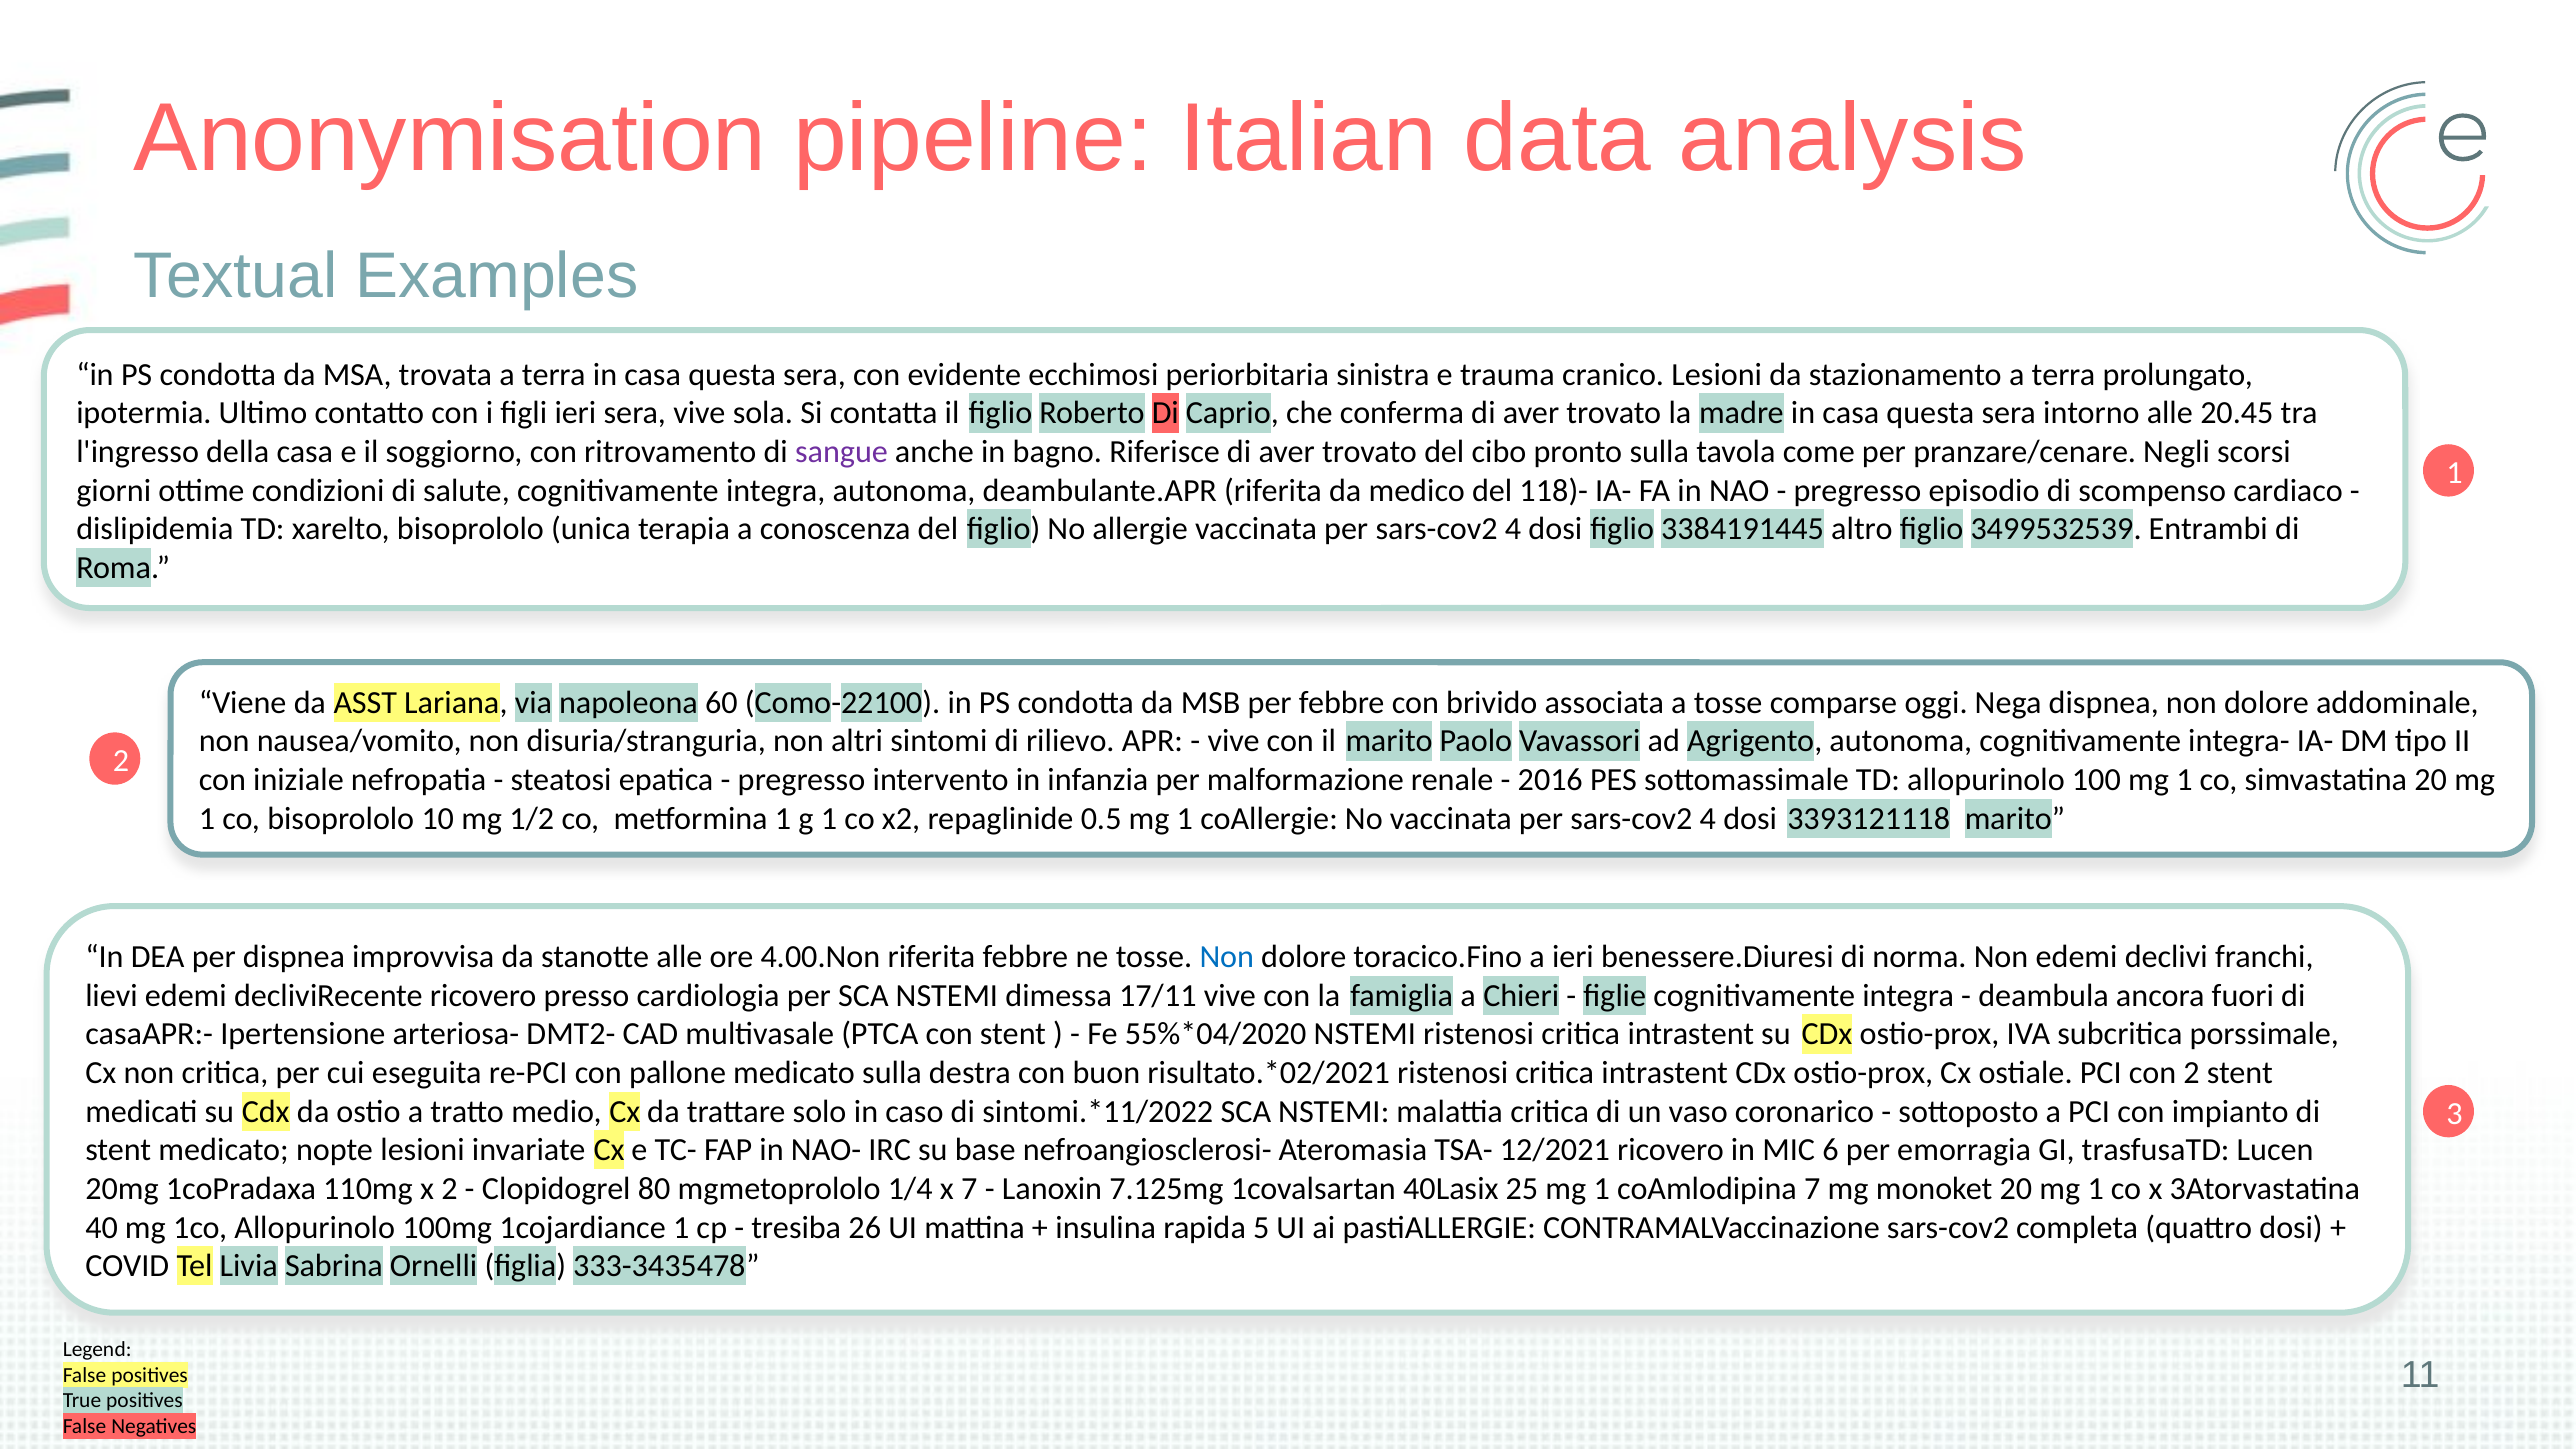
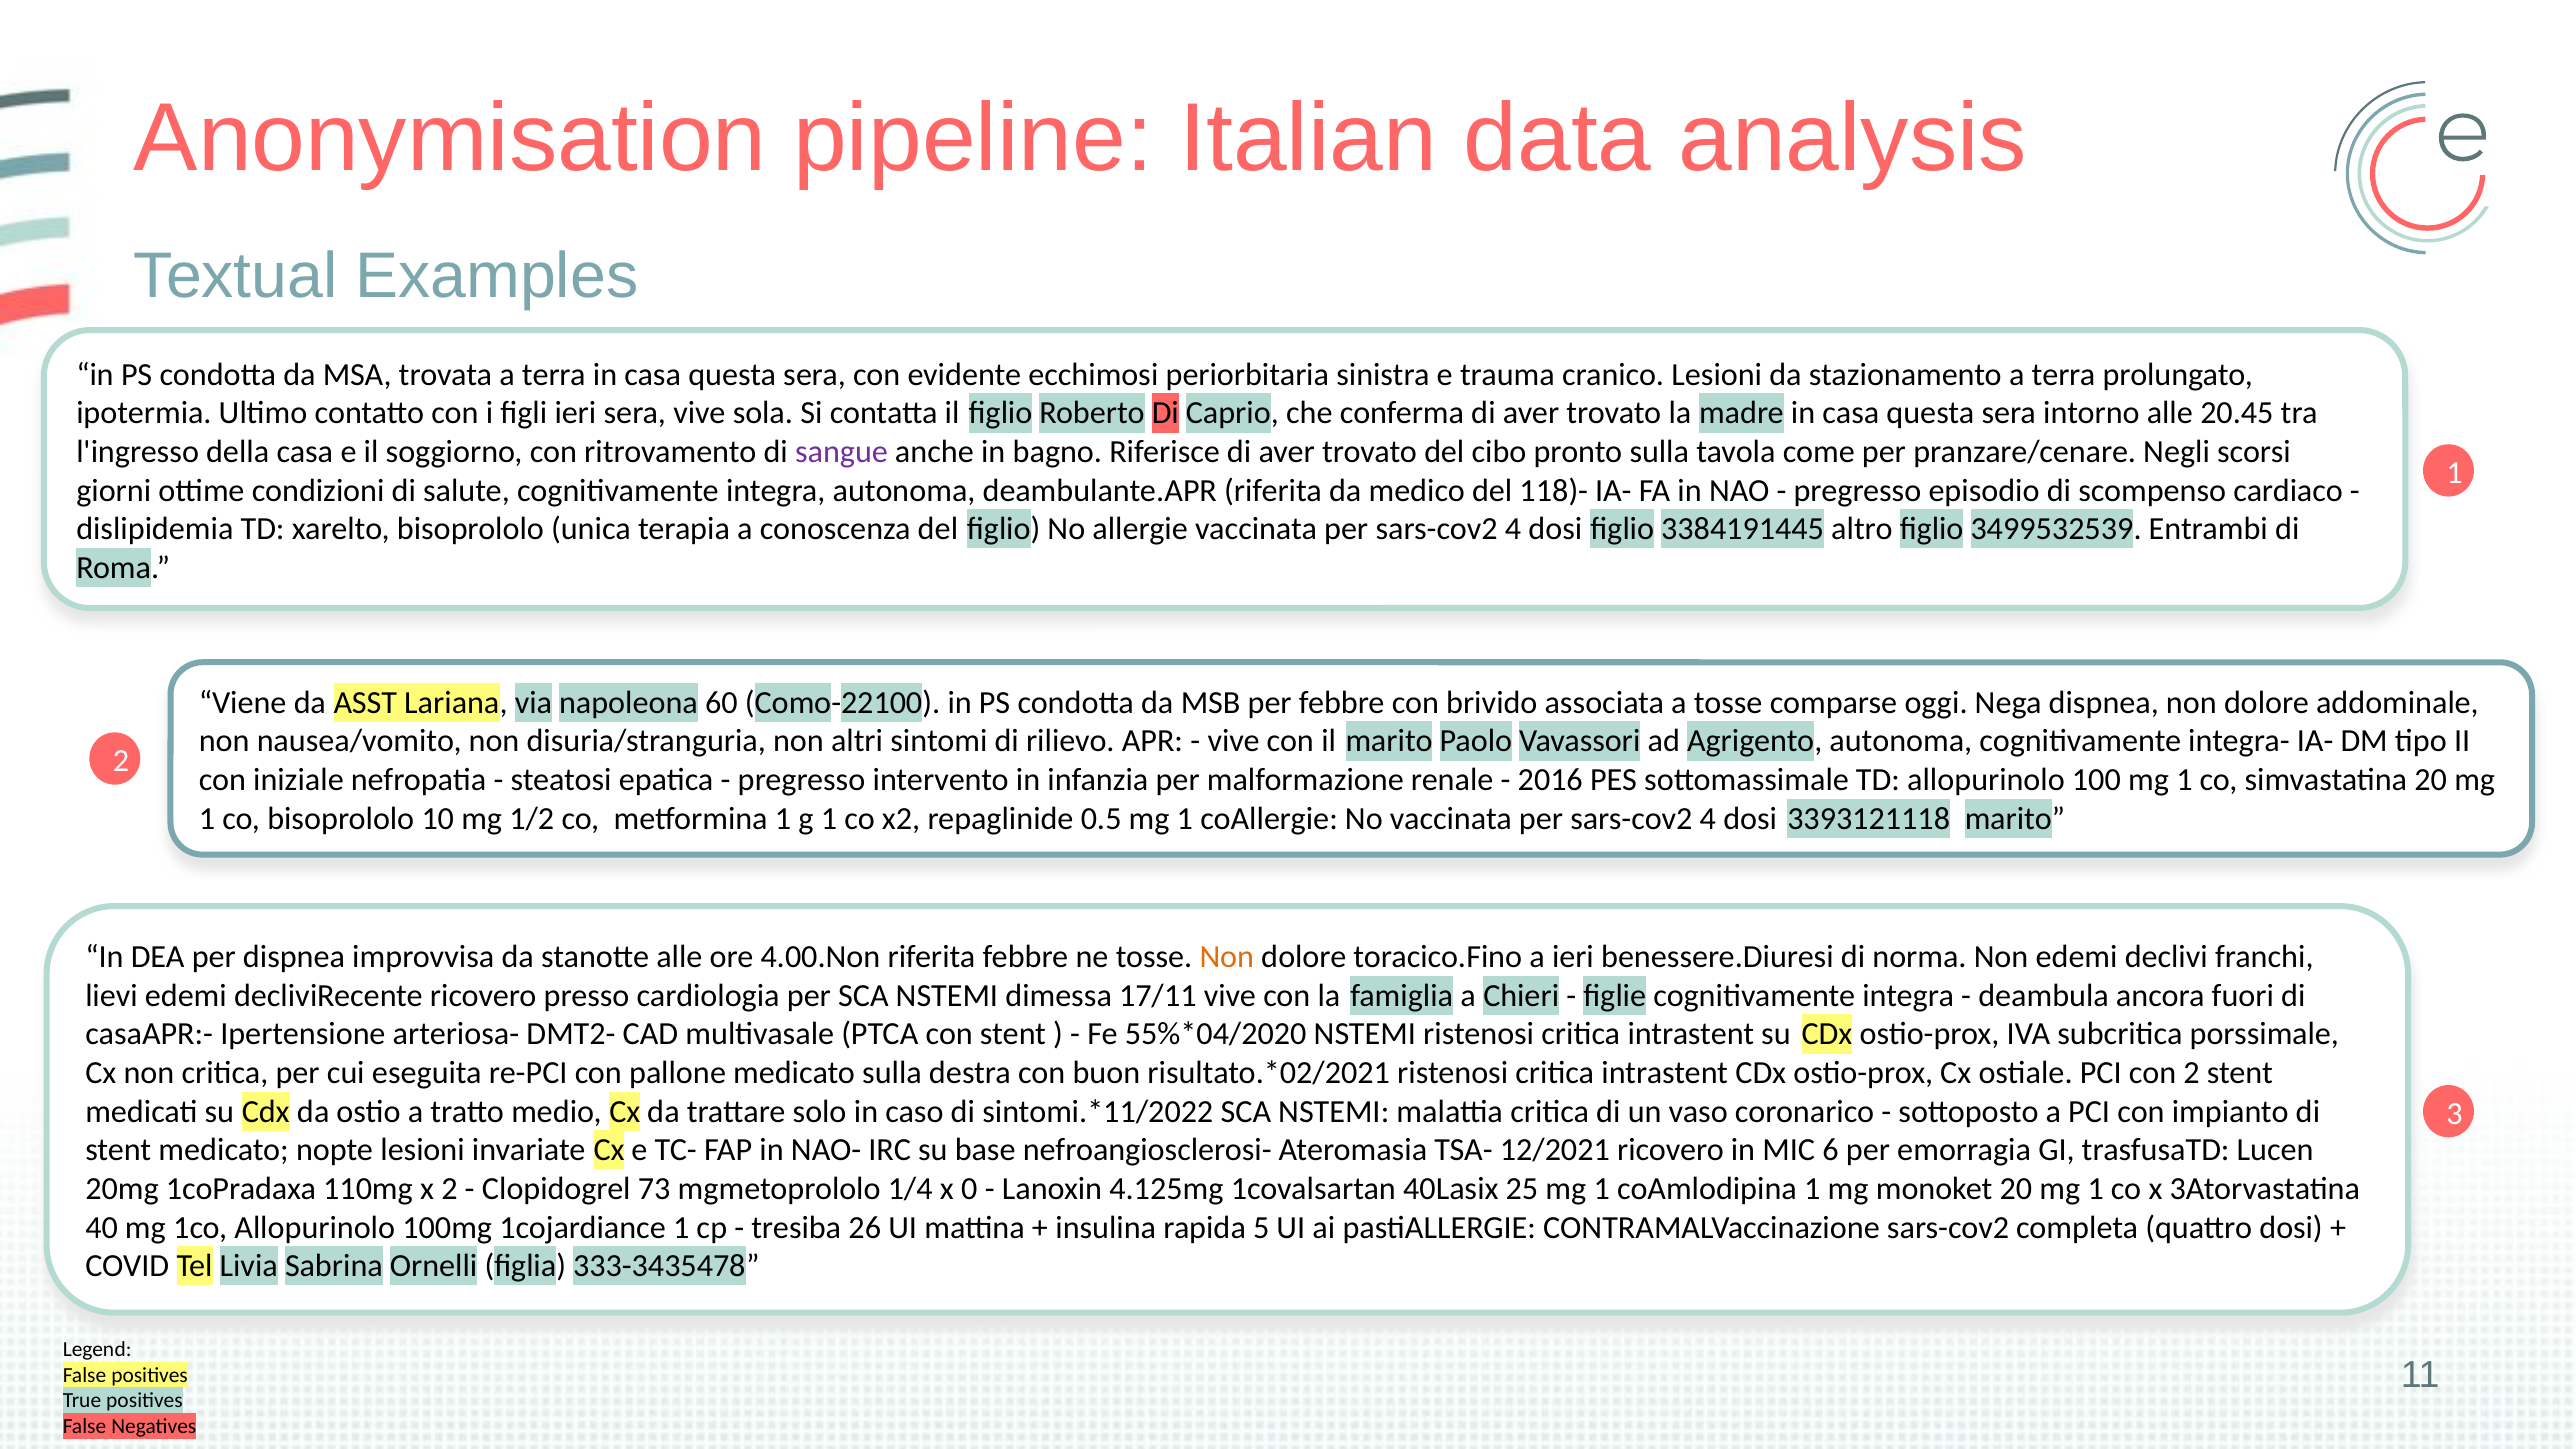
Non at (1227, 957) colour: blue -> orange
80: 80 -> 73
x 7: 7 -> 0
7.125mg: 7.125mg -> 4.125mg
coAmlodipina 7: 7 -> 1
